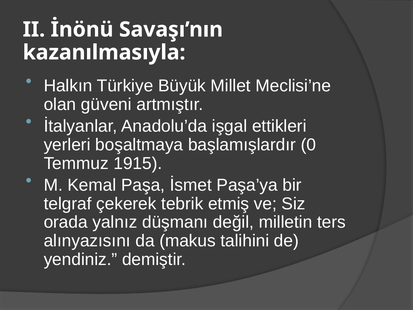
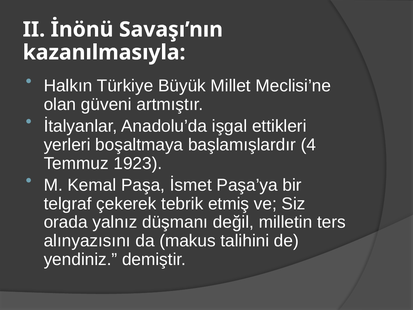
0: 0 -> 4
1915: 1915 -> 1923
